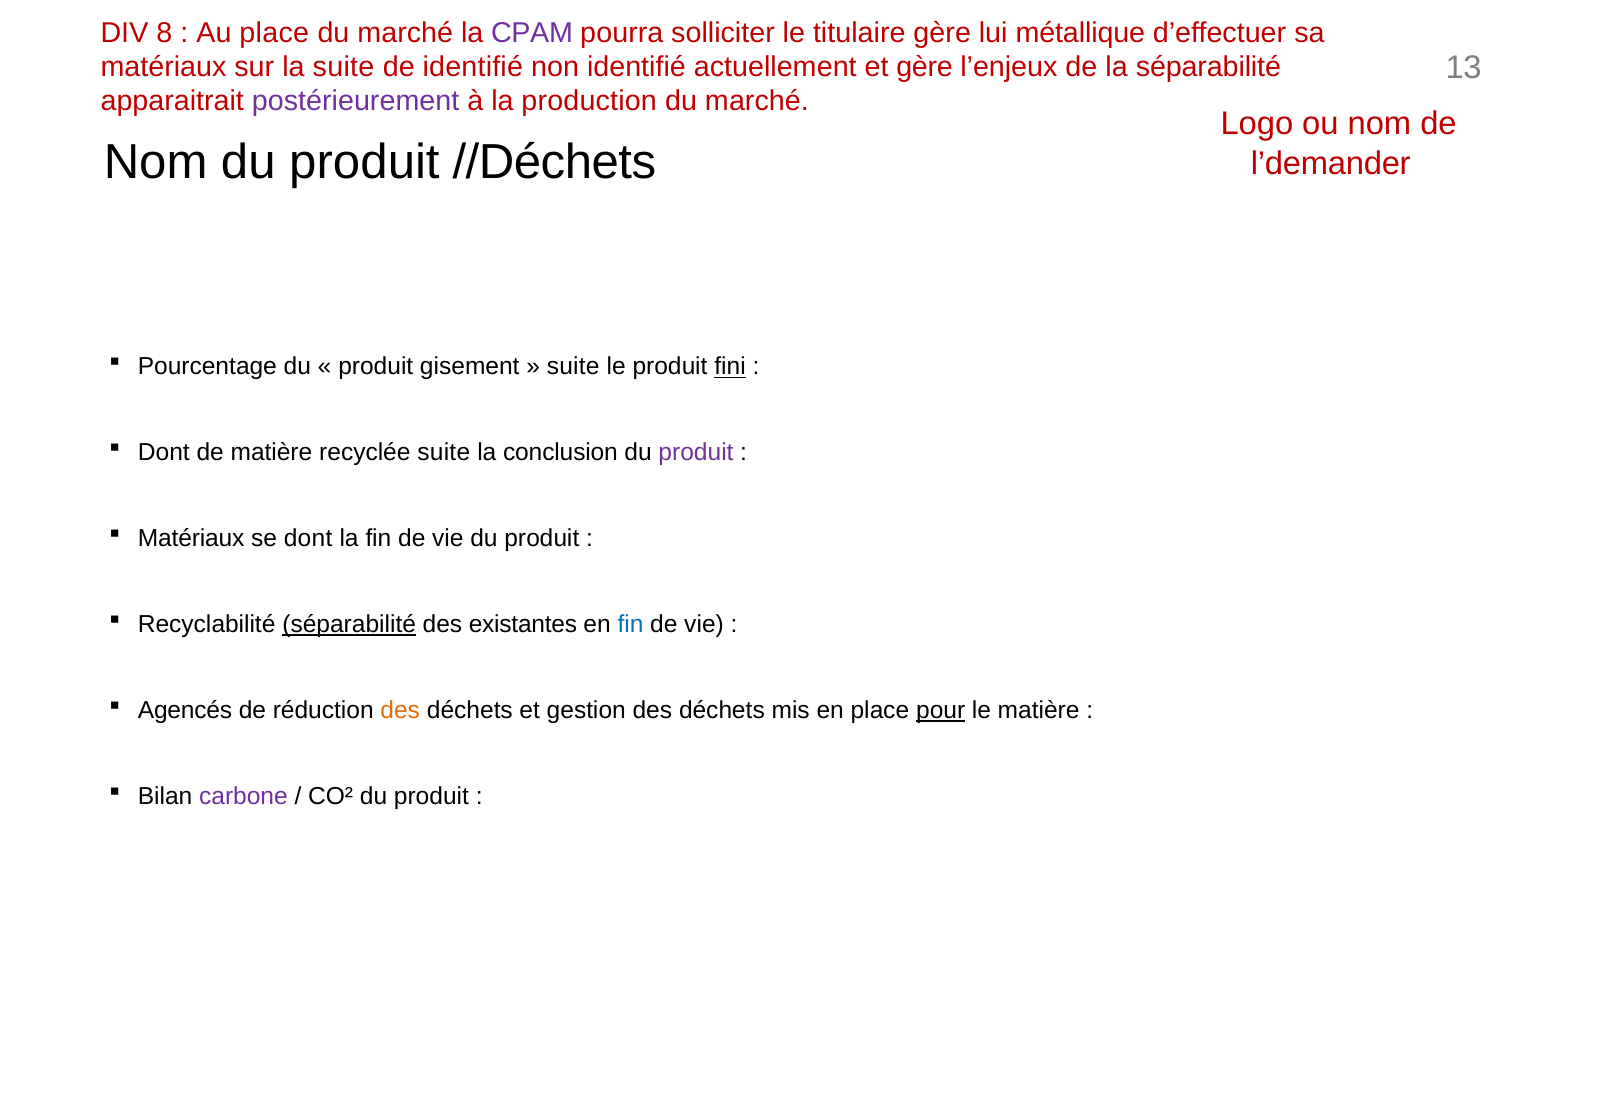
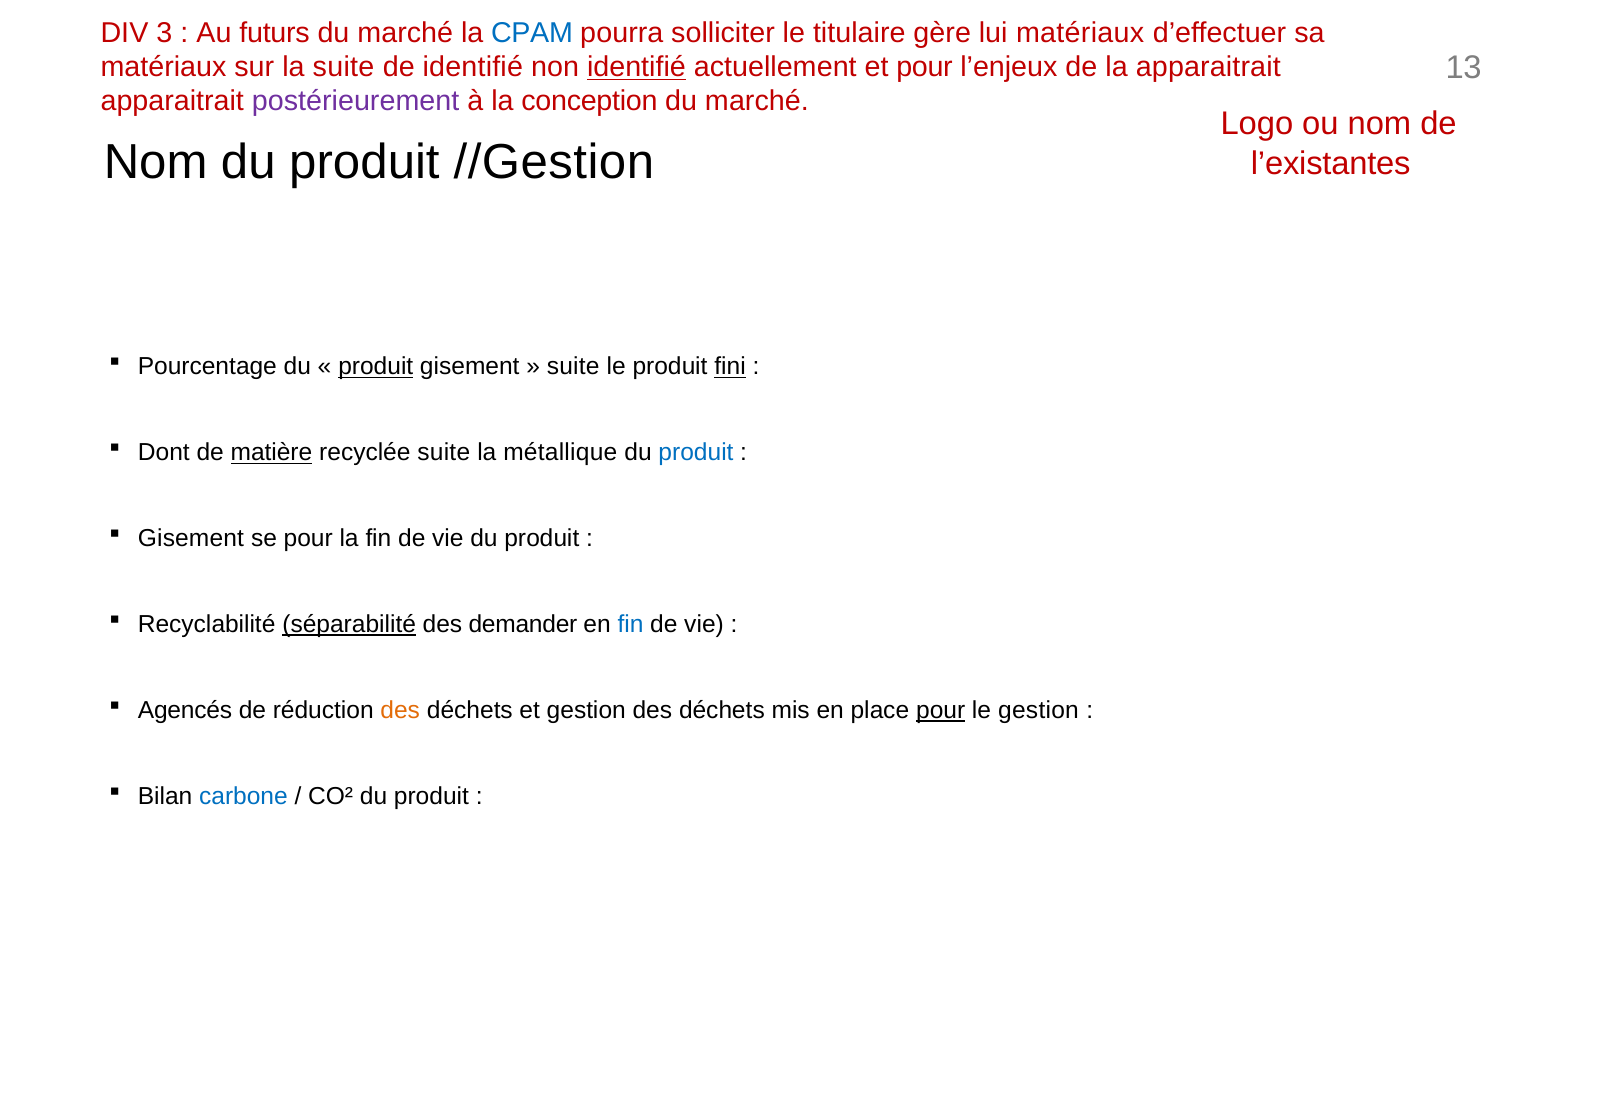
8: 8 -> 3
Au place: place -> futurs
CPAM colour: purple -> blue
lui métallique: métallique -> matériaux
identifié at (636, 67) underline: none -> present
et gère: gère -> pour
la séparabilité: séparabilité -> apparaitrait
production: production -> conception
//Déchets: //Déchets -> //Gestion
l’demander: l’demander -> l’existantes
produit at (376, 367) underline: none -> present
matière at (271, 453) underline: none -> present
conclusion: conclusion -> métallique
produit at (696, 453) colour: purple -> blue
Matériaux at (191, 539): Matériaux -> Gisement
se dont: dont -> pour
existantes: existantes -> demander
le matière: matière -> gestion
carbone colour: purple -> blue
